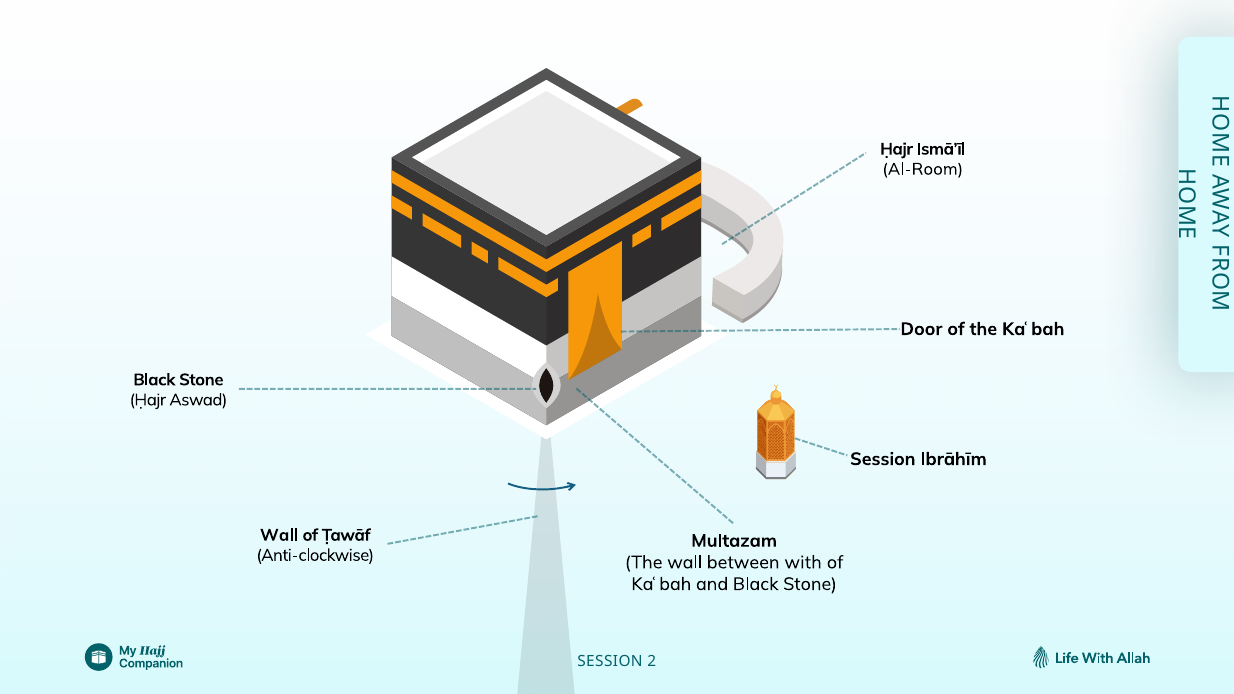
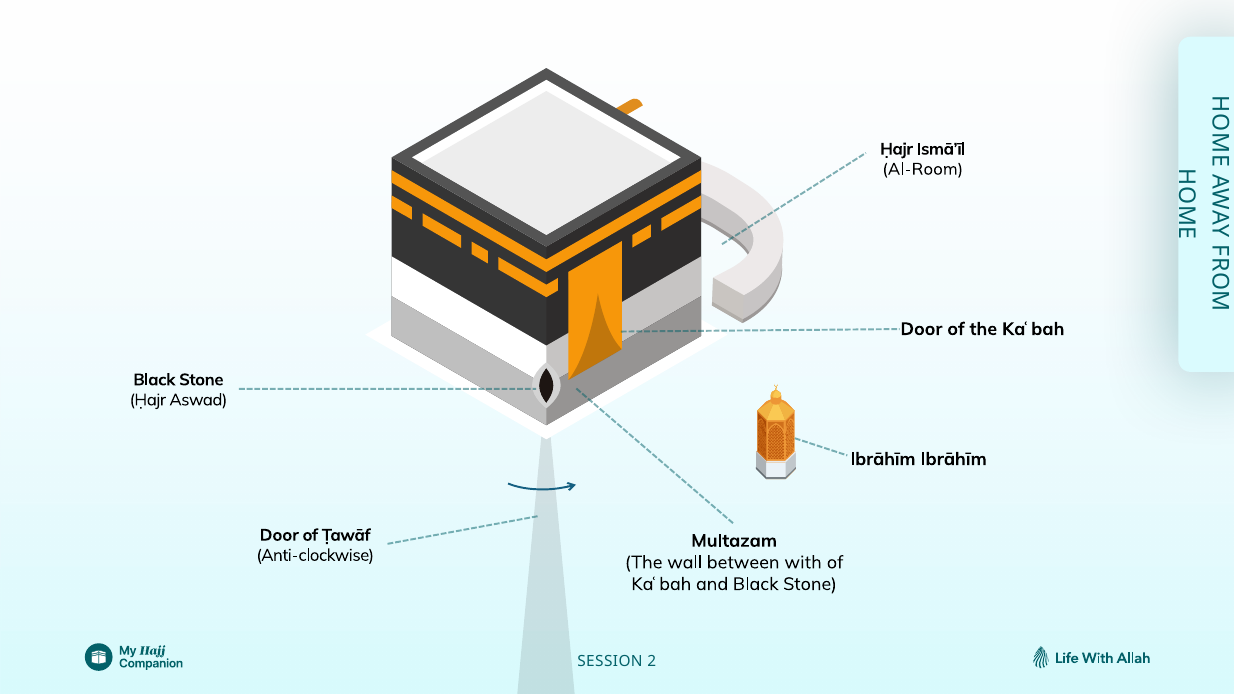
Session at (883, 459): Session -> Ibrāhīm
Wall at (279, 535): Wall -> Door
